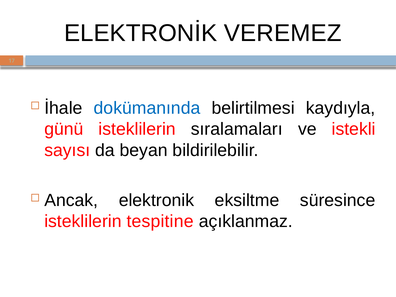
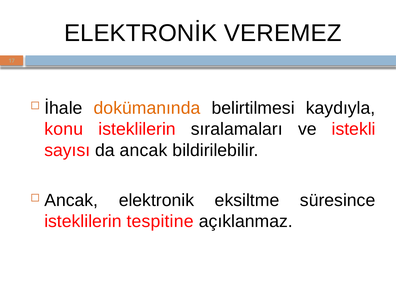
dokümanında colour: blue -> orange
günü: günü -> konu
da beyan: beyan -> ancak
